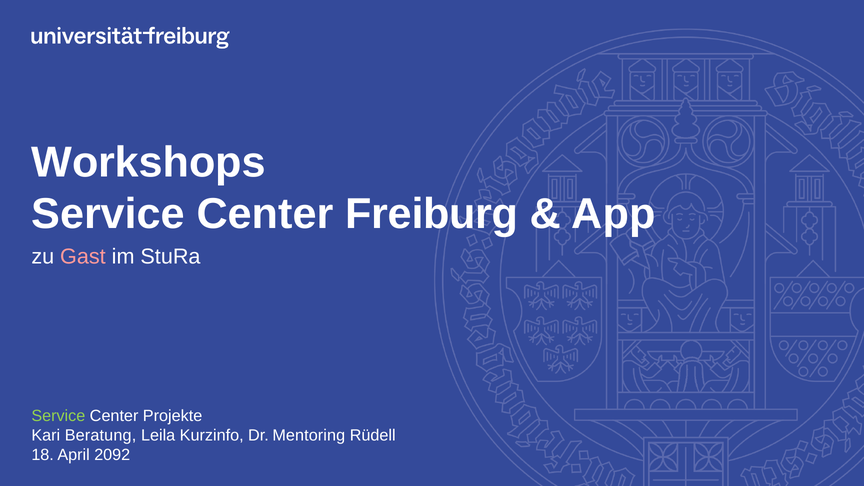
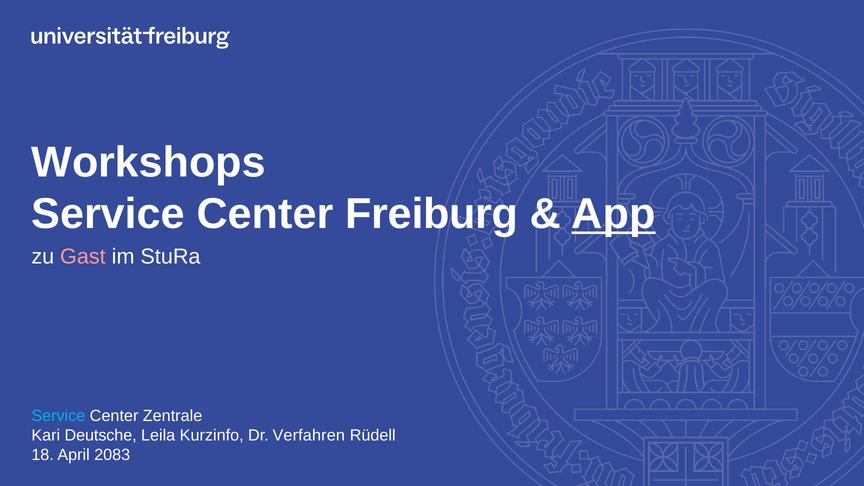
App underline: none -> present
Service at (58, 416) colour: light green -> light blue
Projekte: Projekte -> Zentrale
Beratung: Beratung -> Deutsche
Mentoring: Mentoring -> Verfahren
2092: 2092 -> 2083
